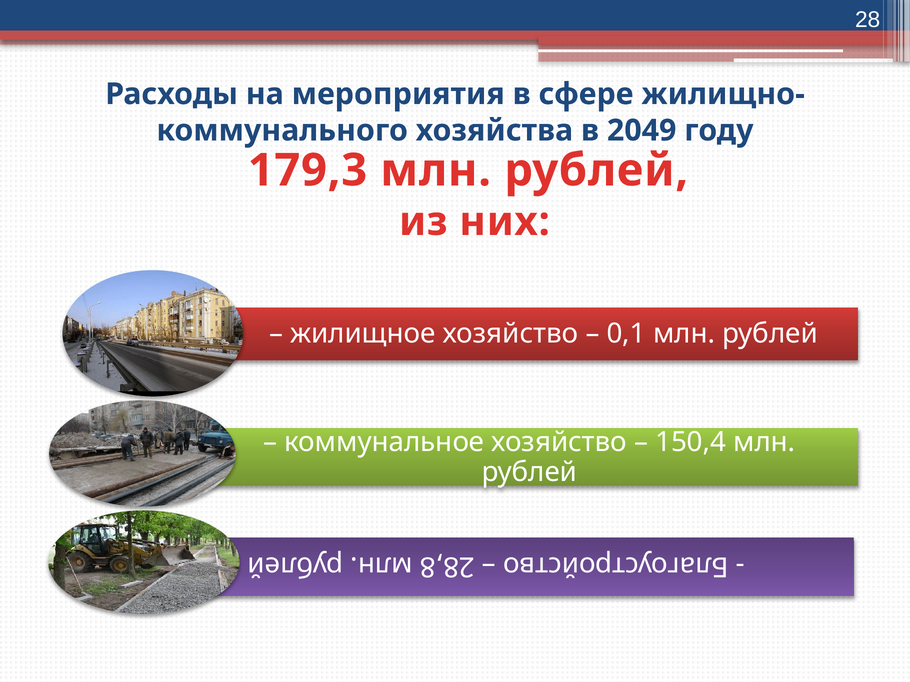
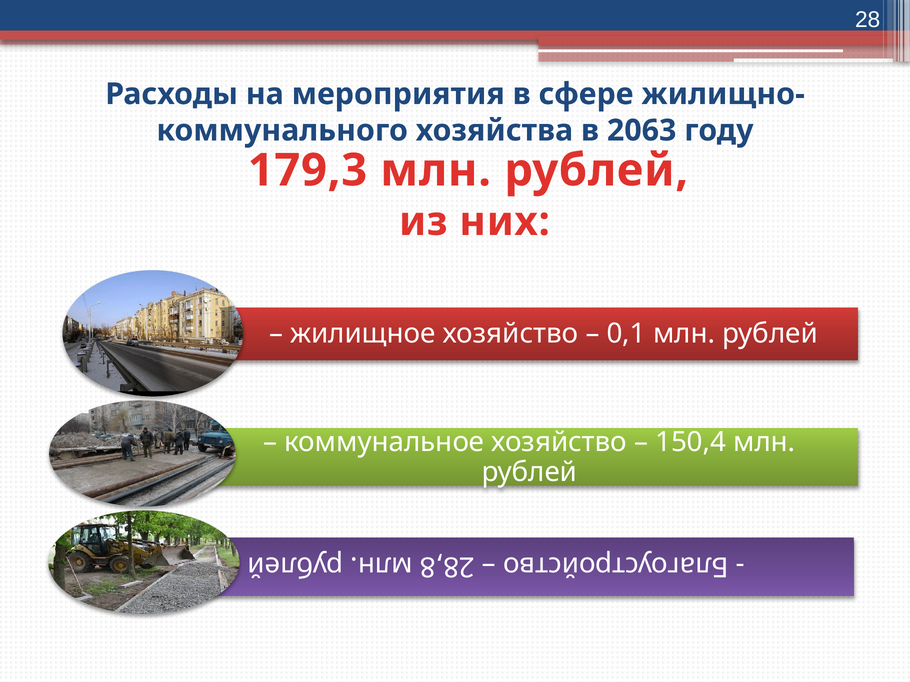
2049: 2049 -> 2063
